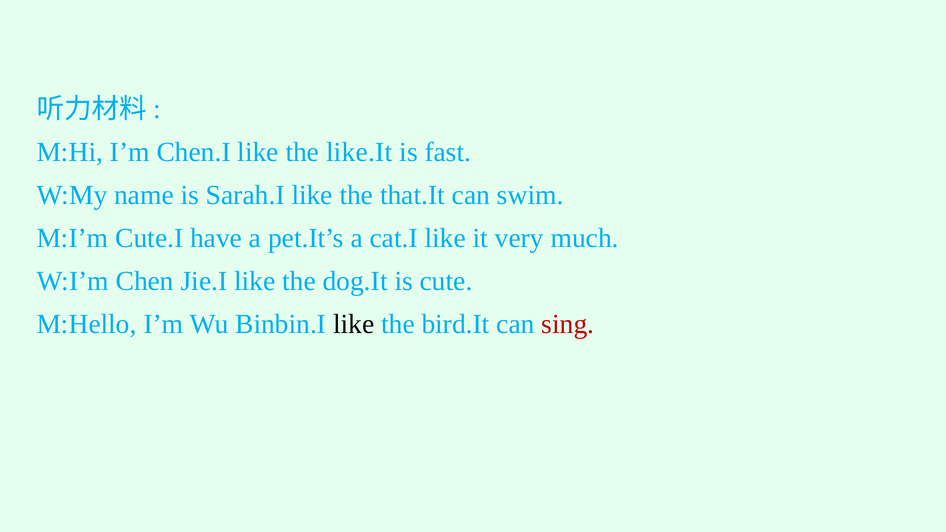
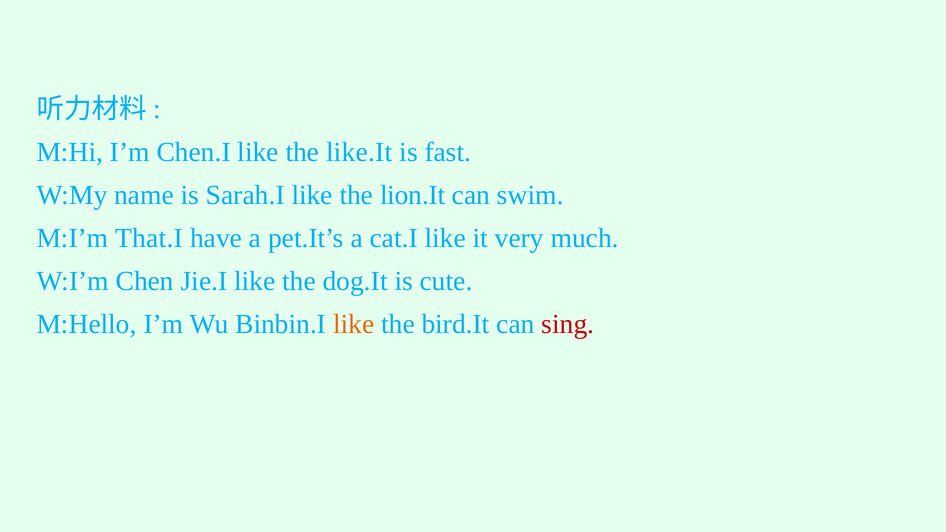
that.It: that.It -> lion.It
Cute.I: Cute.I -> That.I
like at (354, 324) colour: black -> orange
